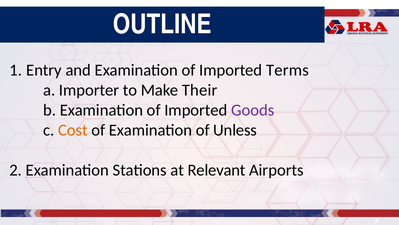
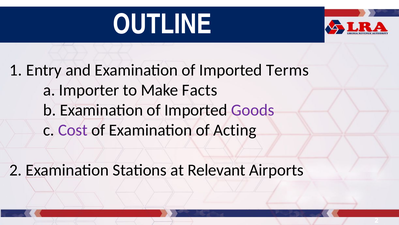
Their: Their -> Facts
Cost colour: orange -> purple
Unless: Unless -> Acting
